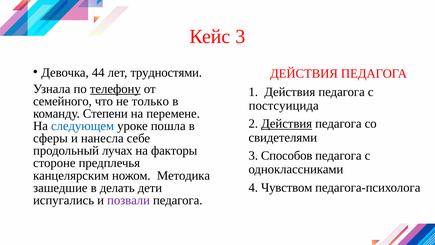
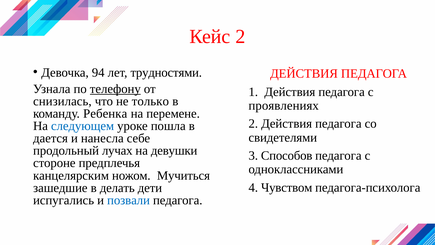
Кейс 3: 3 -> 2
44: 44 -> 94
семейного: семейного -> снизилась
постсуицида: постсуицида -> проявлениях
Степени: Степени -> Ребенка
Действия at (287, 124) underline: present -> none
сферы: сферы -> дается
факторы: факторы -> девушки
Методика: Методика -> Мучиться
позвали colour: purple -> blue
